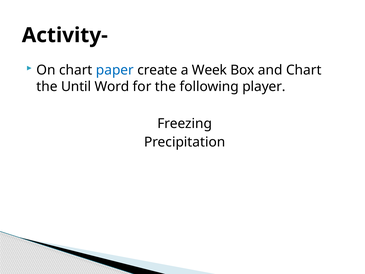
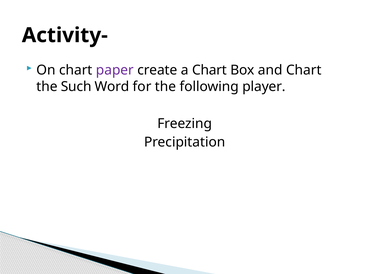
paper colour: blue -> purple
a Week: Week -> Chart
Until: Until -> Such
